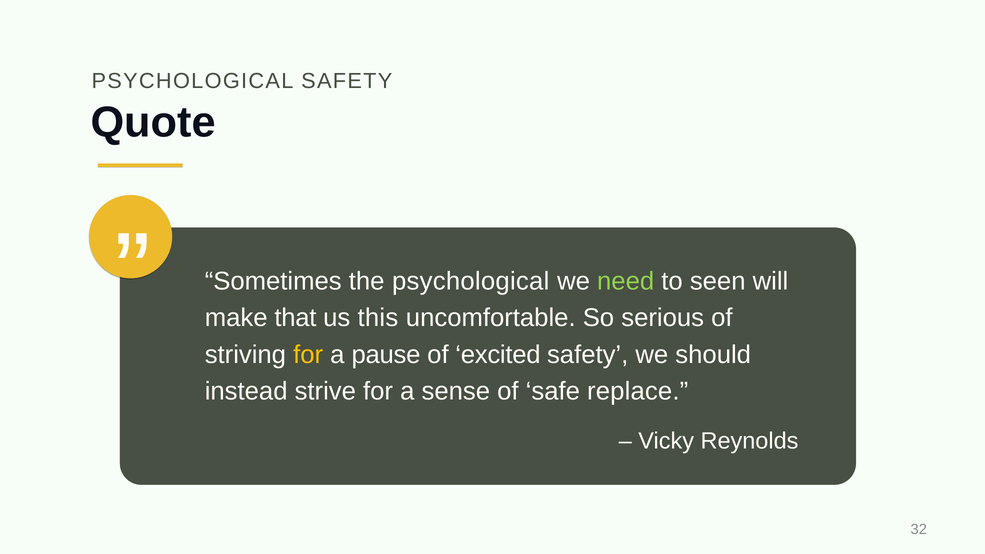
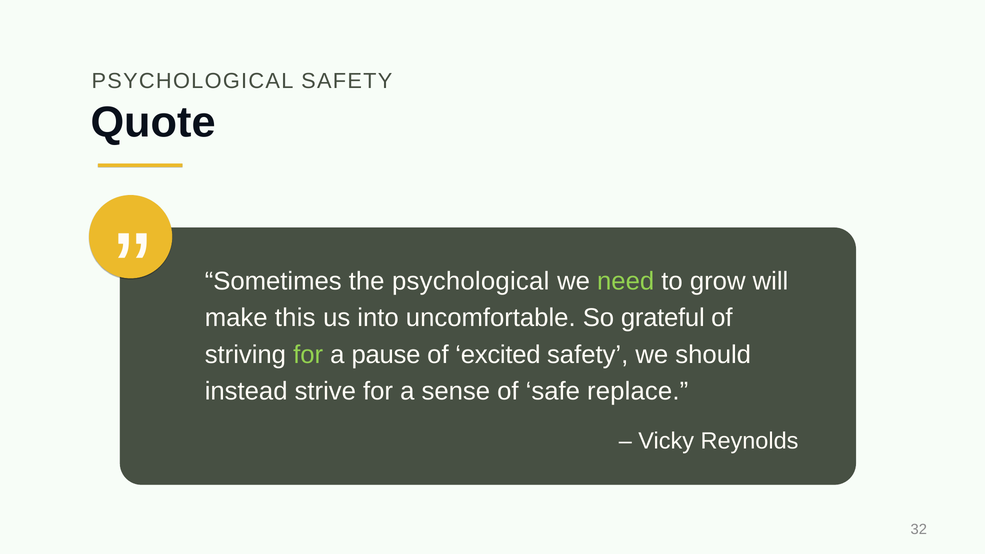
seen: seen -> grow
that: that -> this
this: this -> into
serious: serious -> grateful
for at (308, 355) colour: yellow -> light green
